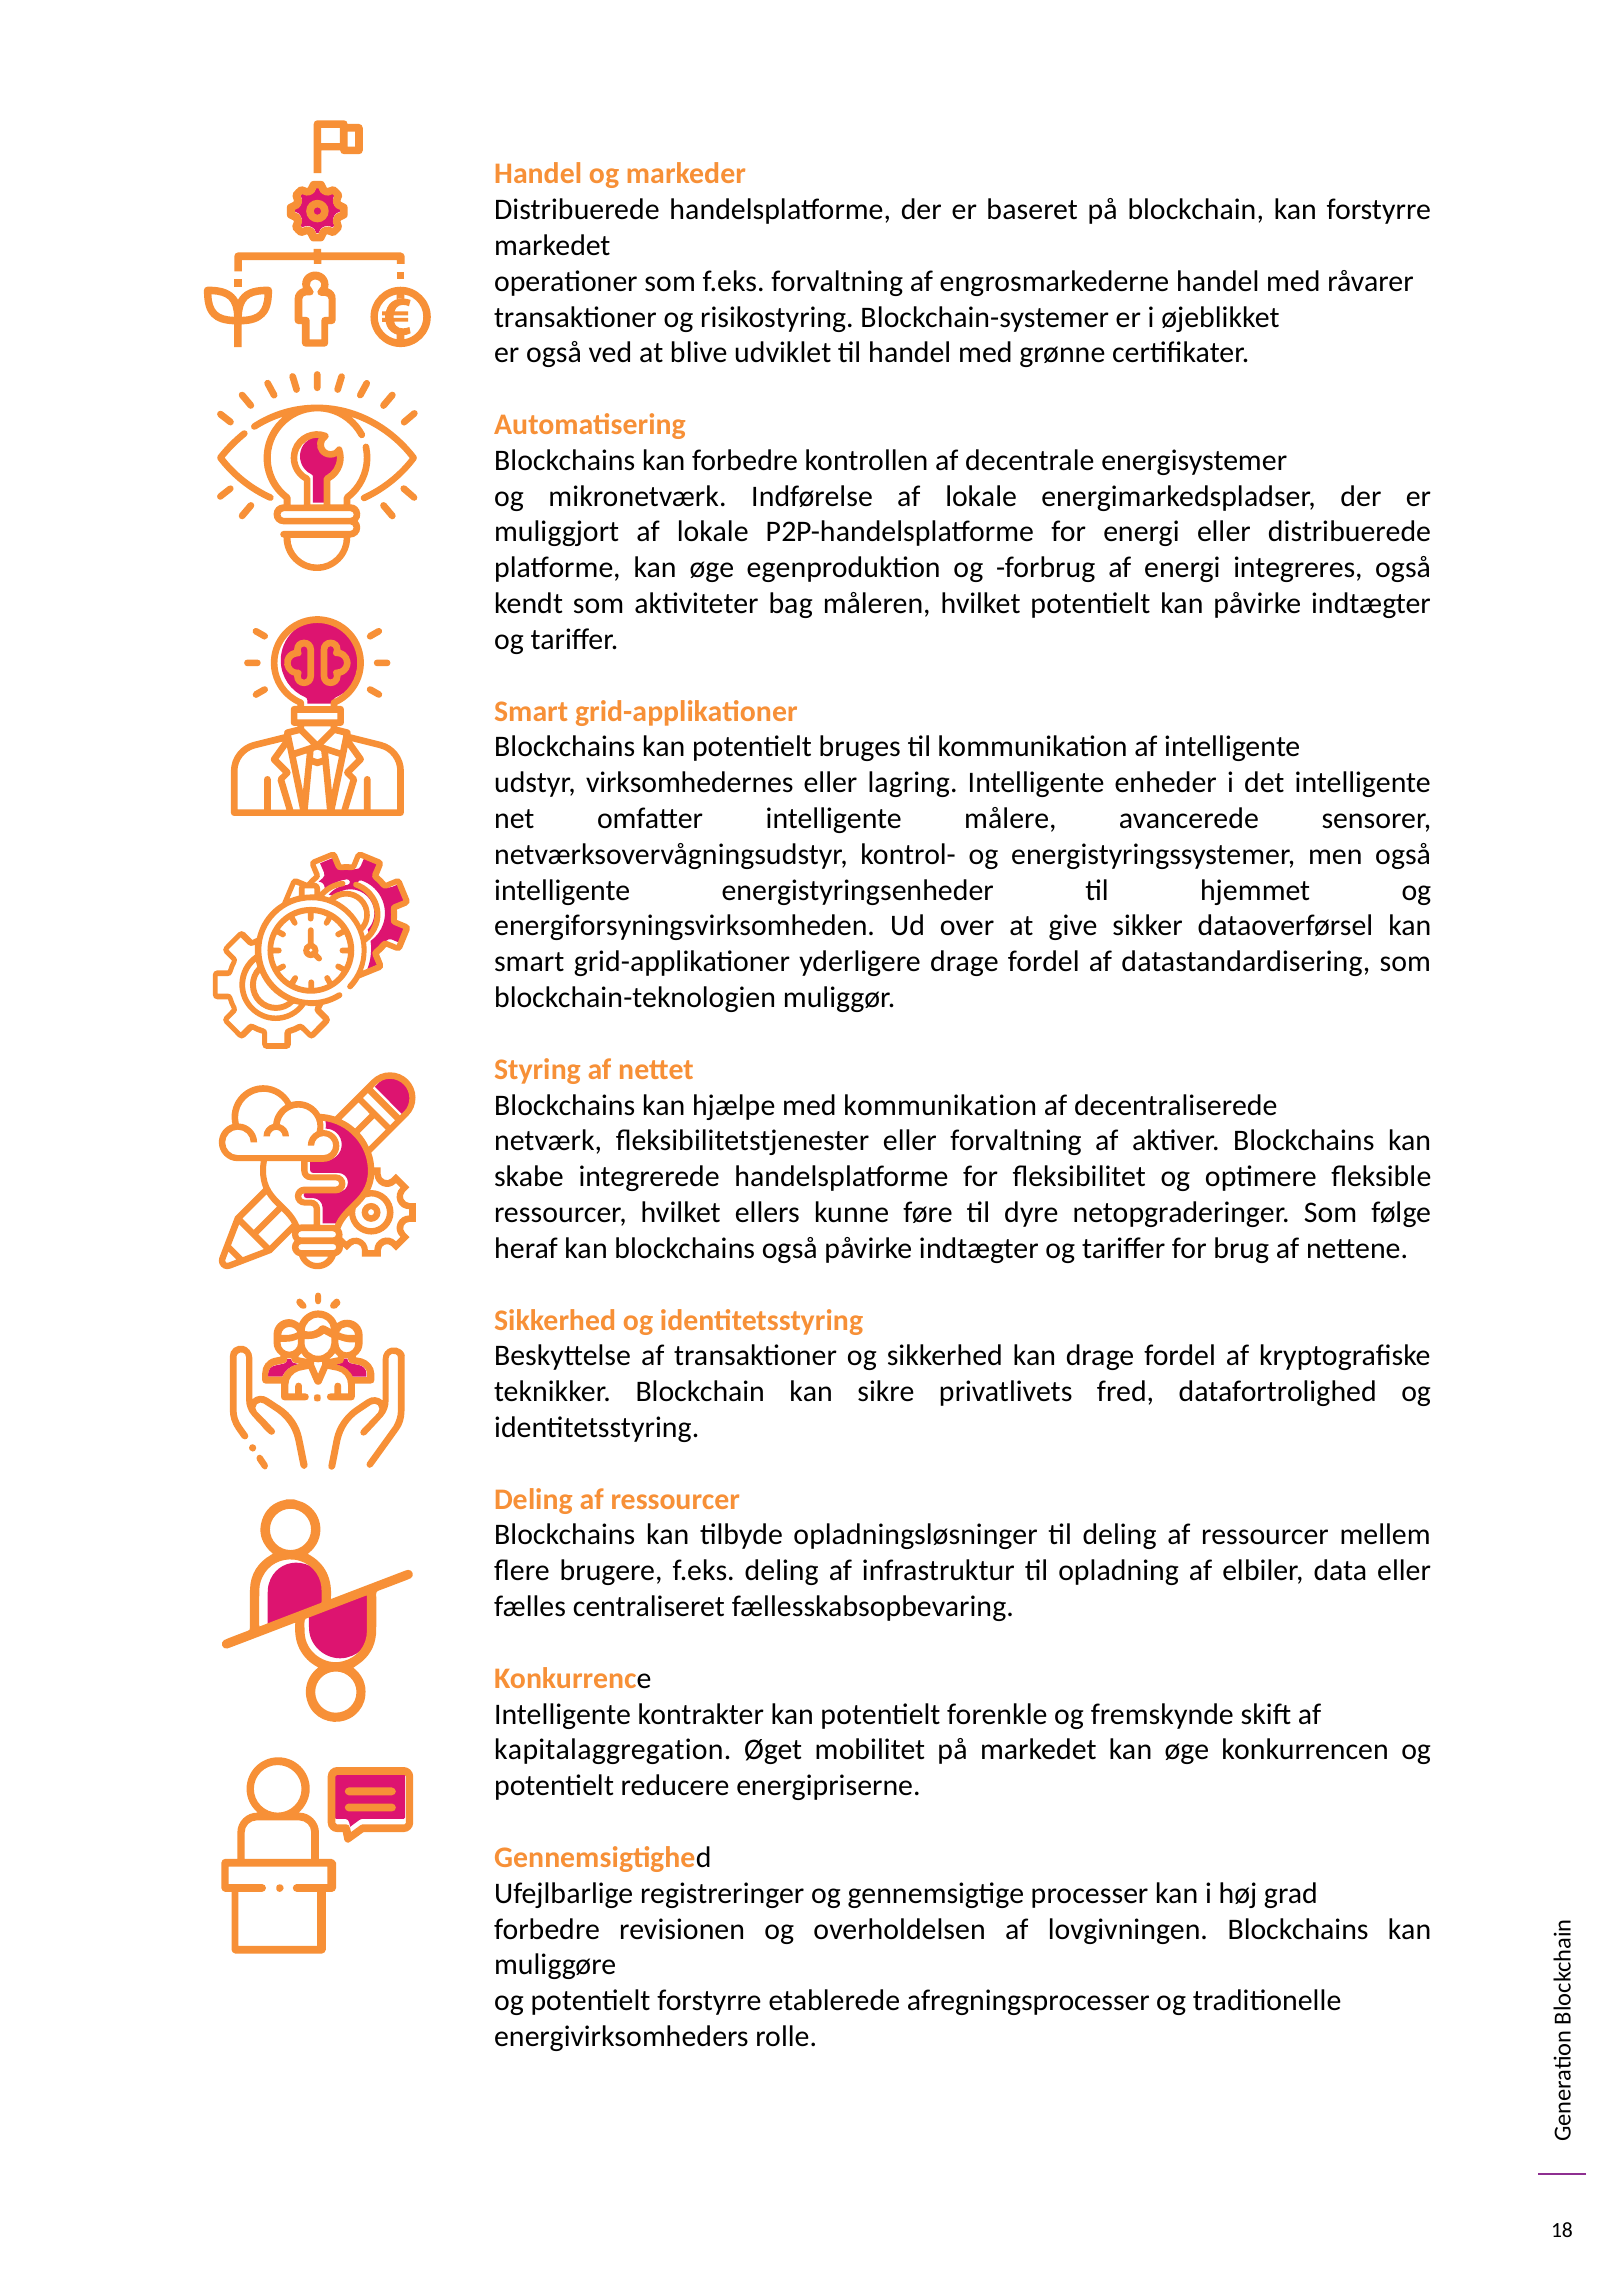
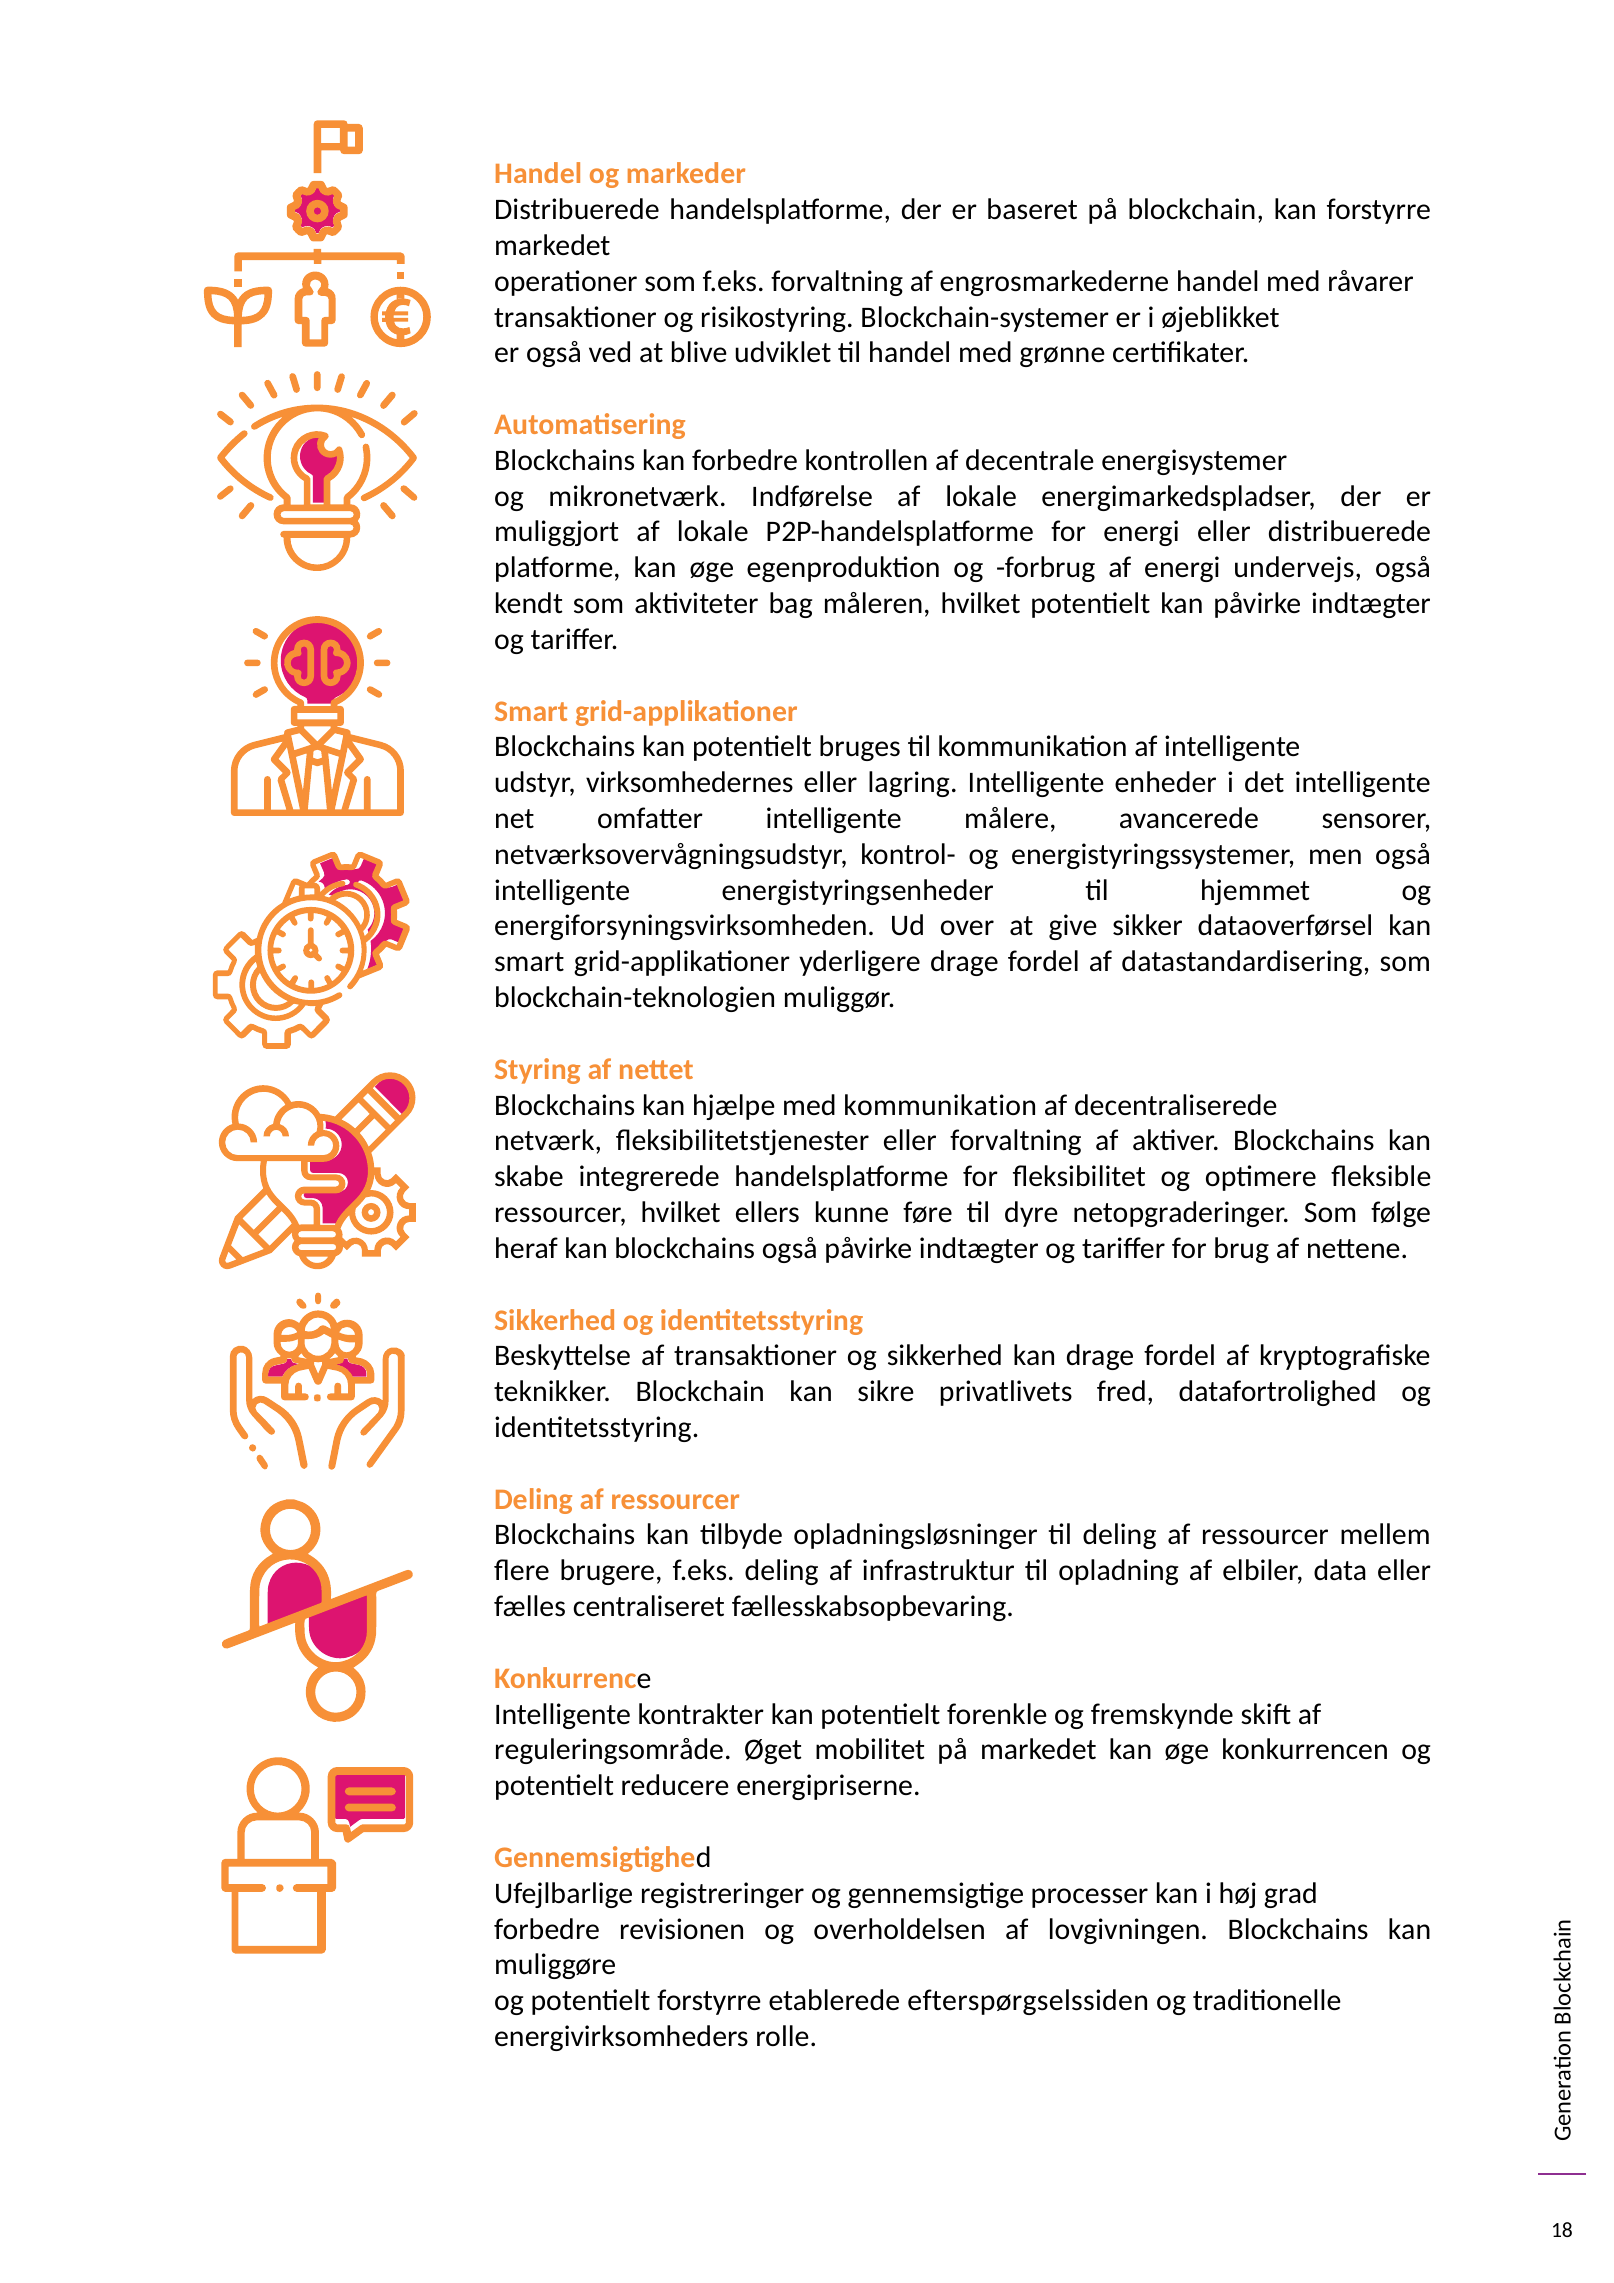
integreres: integreres -> undervejs
kapitalaggregation: kapitalaggregation -> reguleringsområde
afregningsprocesser: afregningsprocesser -> efterspørgselssiden
